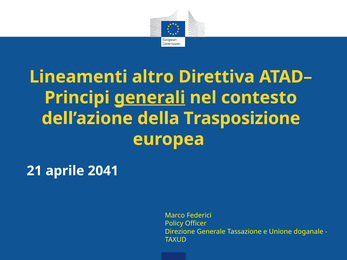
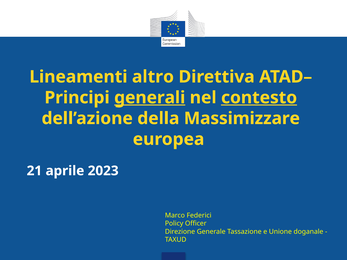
contesto underline: none -> present
Trasposizione: Trasposizione -> Massimizzare
2041: 2041 -> 2023
